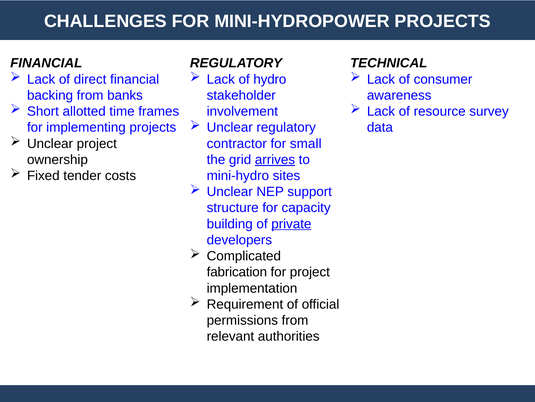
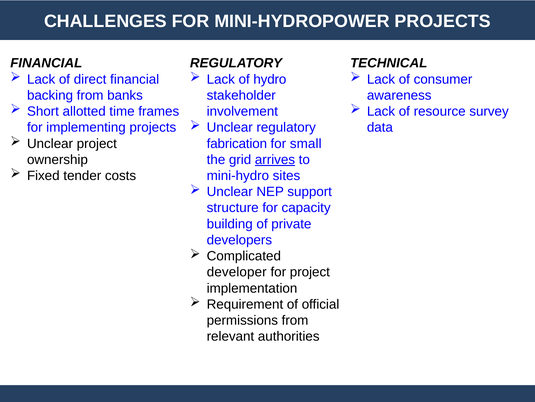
contractor: contractor -> fabrication
private underline: present -> none
fabrication: fabrication -> developer
